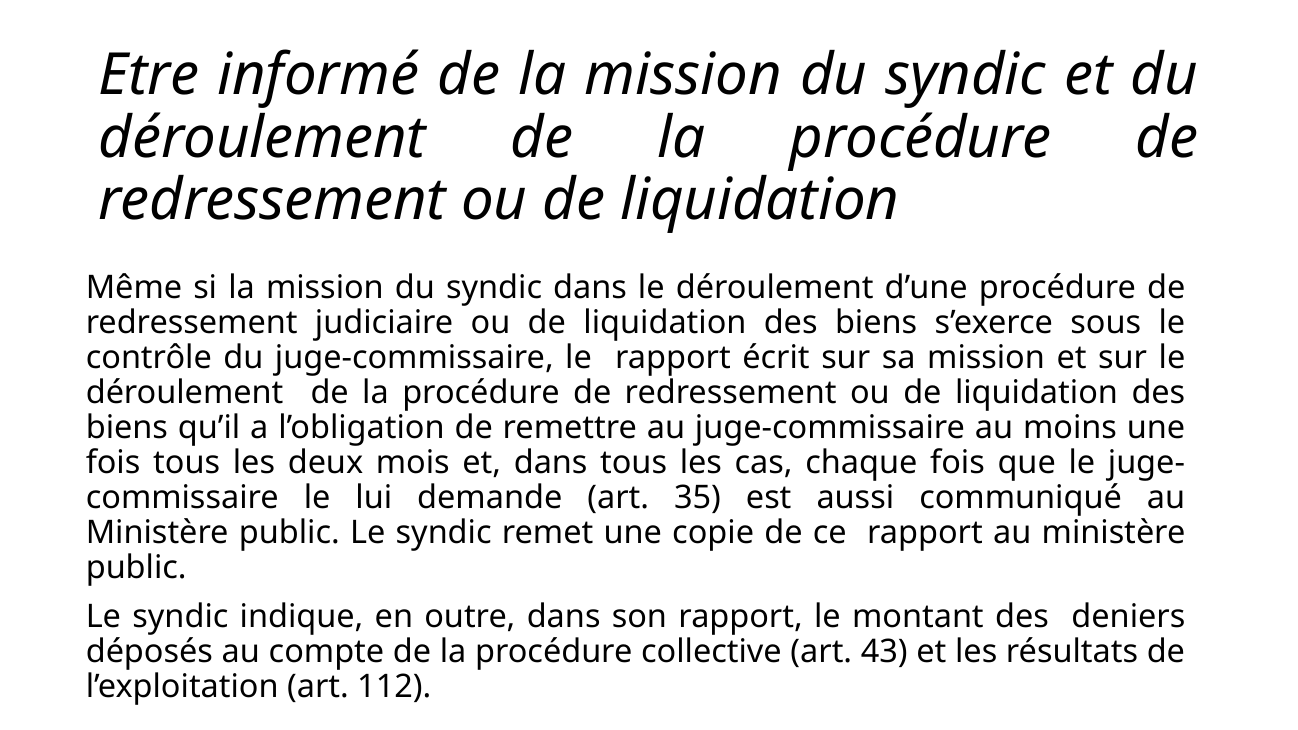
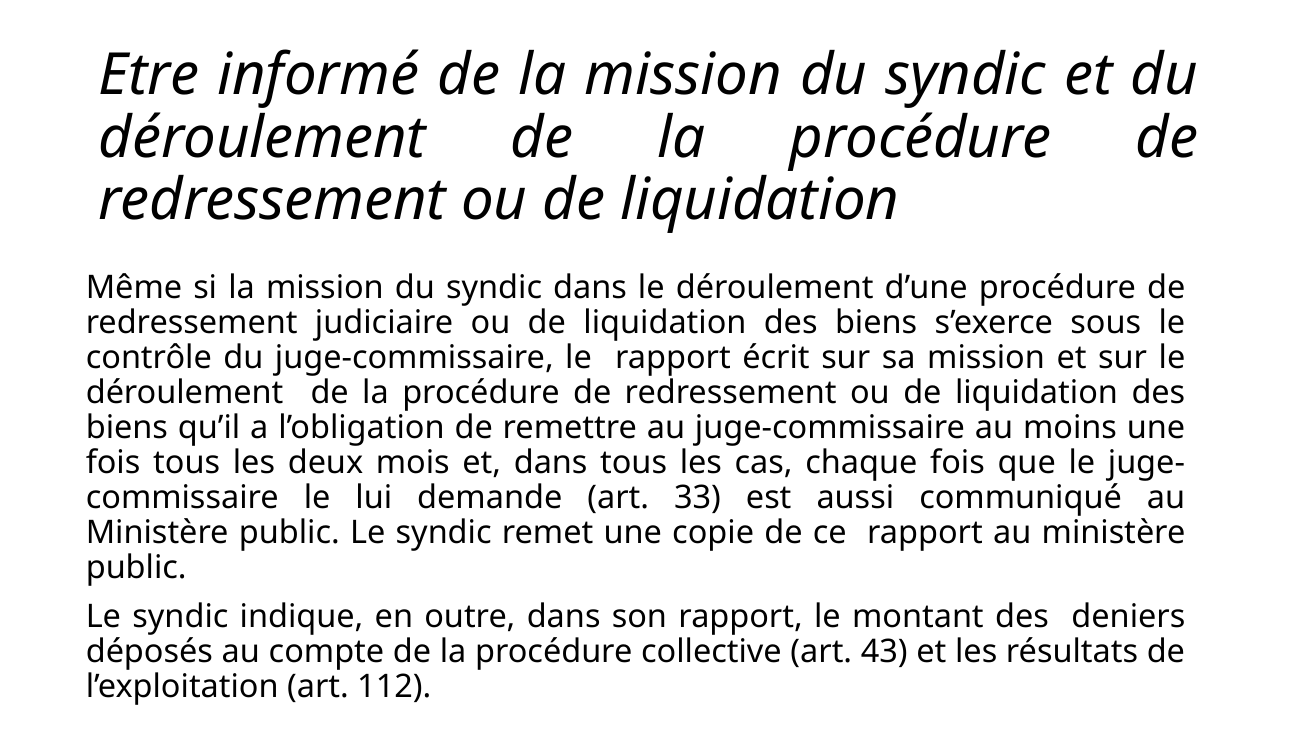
35: 35 -> 33
